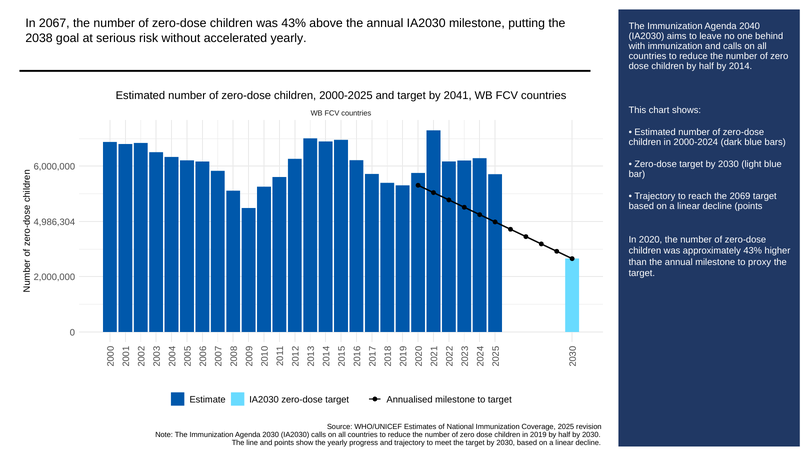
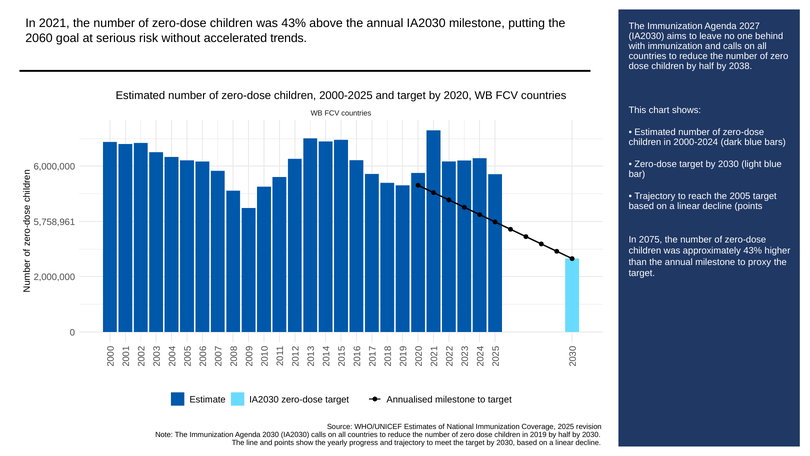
2067: 2067 -> 2021
2040: 2040 -> 2027
2038: 2038 -> 2060
accelerated yearly: yearly -> trends
2014: 2014 -> 2038
2041: 2041 -> 2020
2069: 2069 -> 2005
4,986,304: 4,986,304 -> 5,758,961
2020: 2020 -> 2075
